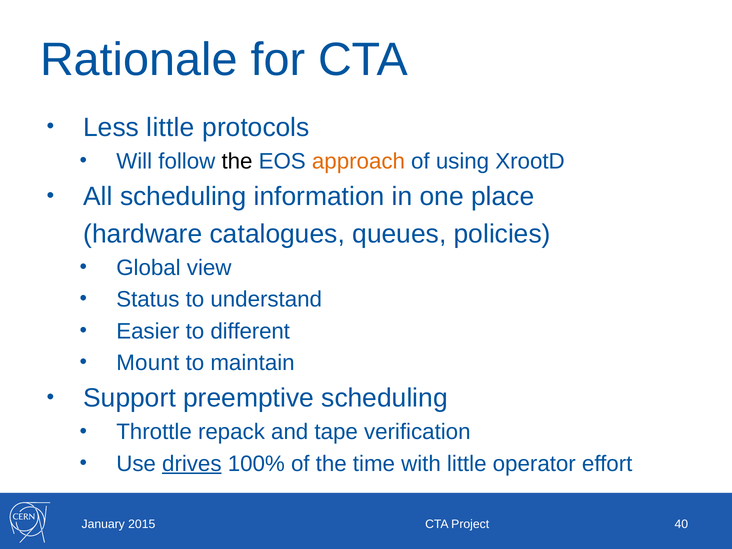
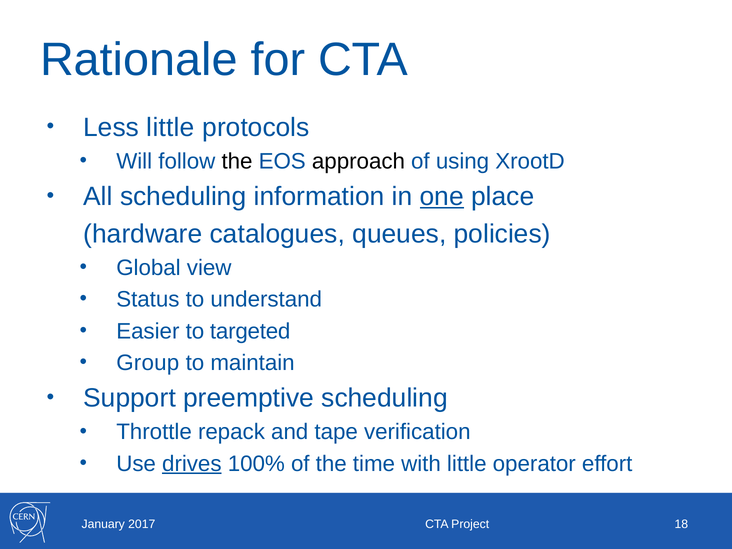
approach colour: orange -> black
one underline: none -> present
different: different -> targeted
Mount: Mount -> Group
2015: 2015 -> 2017
40: 40 -> 18
